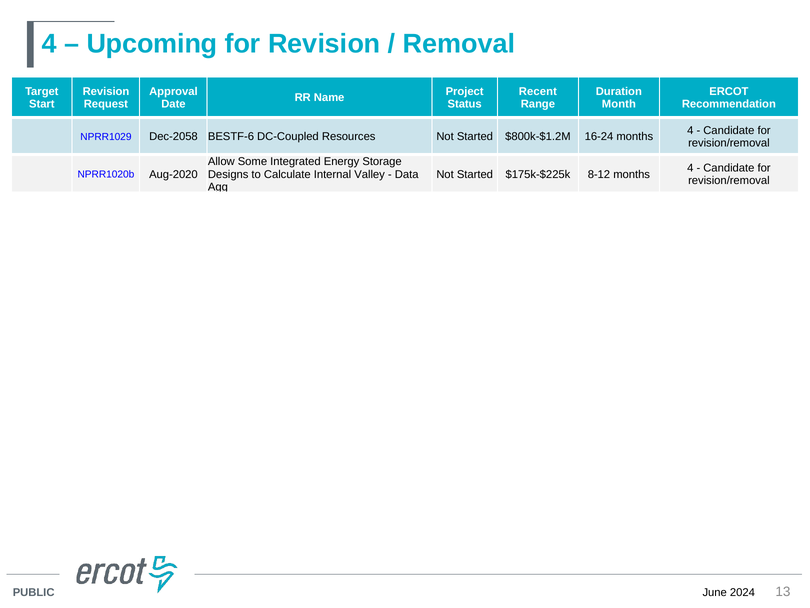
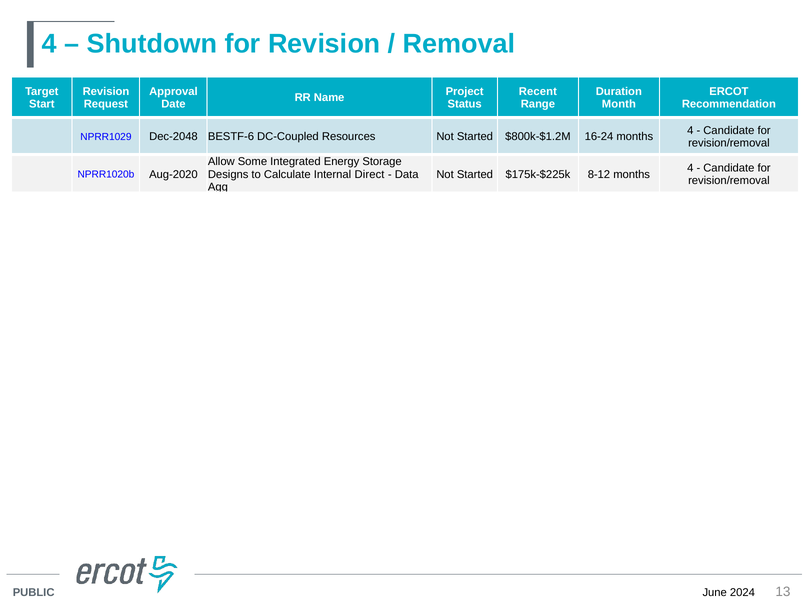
Upcoming: Upcoming -> Shutdown
Dec-2058: Dec-2058 -> Dec-2048
Valley: Valley -> Direct
